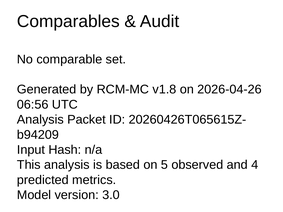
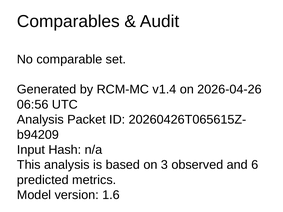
v1.8: v1.8 -> v1.4
5: 5 -> 3
4: 4 -> 6
3.0: 3.0 -> 1.6
